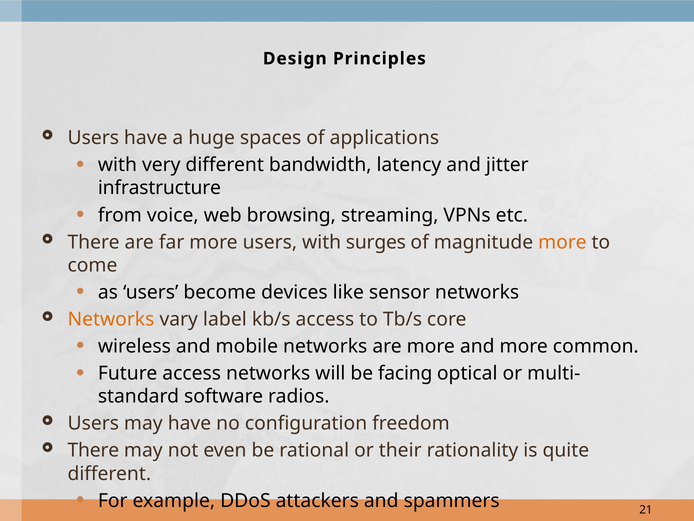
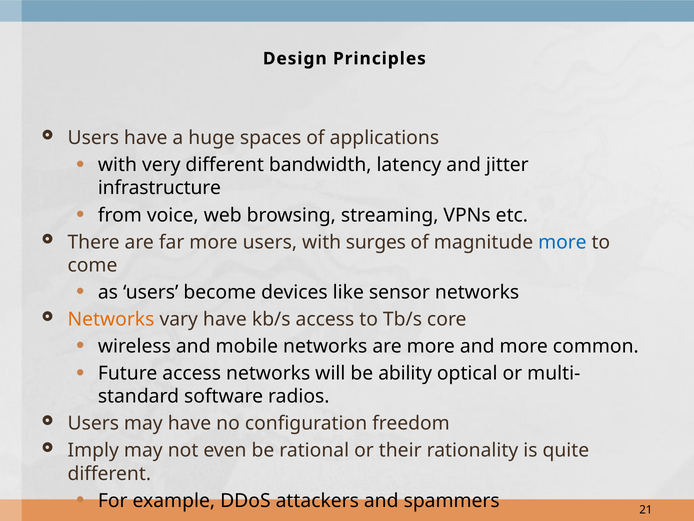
more at (562, 242) colour: orange -> blue
vary label: label -> have
facing: facing -> ability
There at (93, 450): There -> Imply
